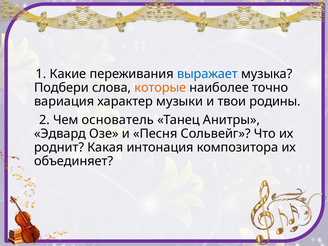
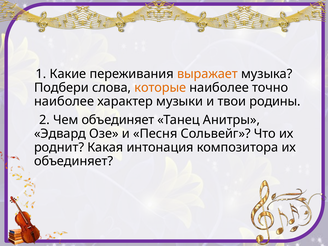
выражает colour: blue -> orange
вариация at (64, 101): вариация -> наиболее
Чем основатель: основатель -> объединяет
